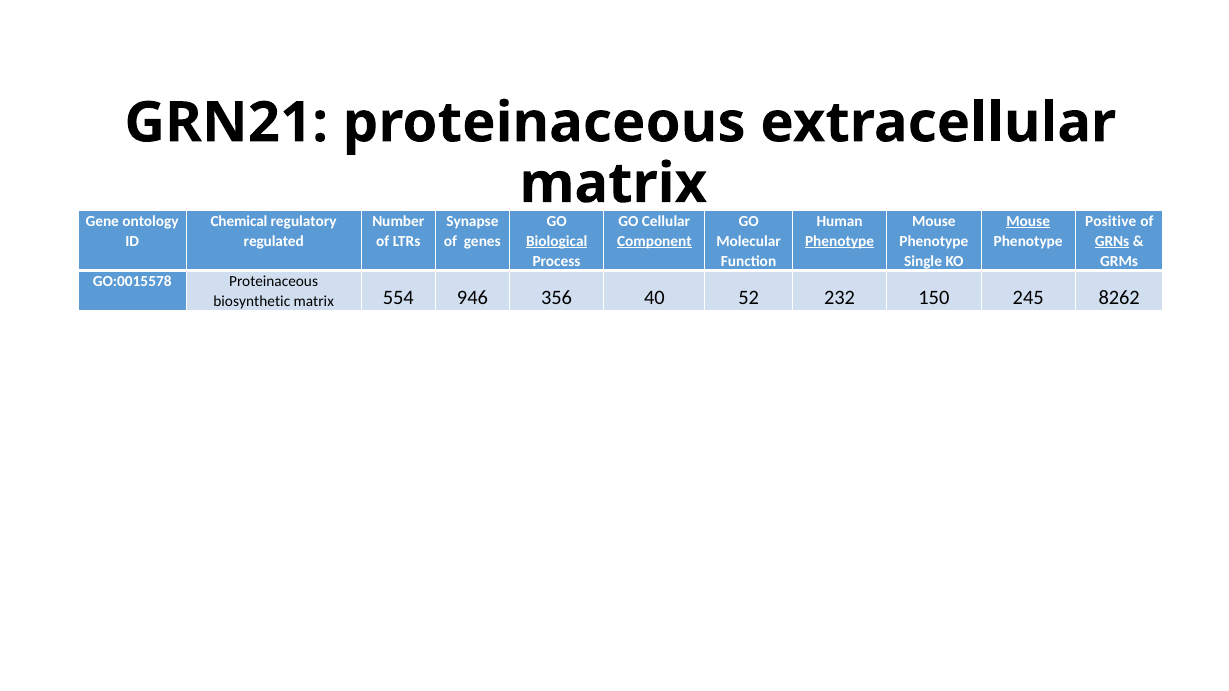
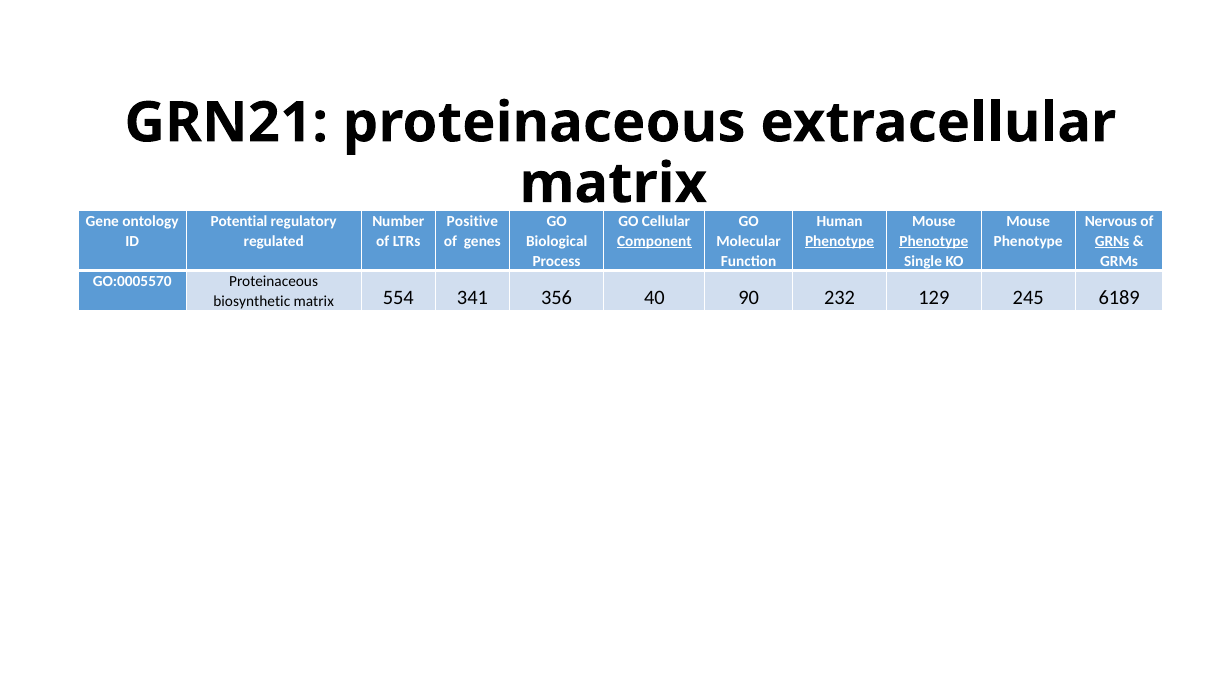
Chemical: Chemical -> Potential
Synapse: Synapse -> Positive
Mouse at (1028, 221) underline: present -> none
Positive: Positive -> Nervous
Biological underline: present -> none
Phenotype at (934, 241) underline: none -> present
GO:0015578: GO:0015578 -> GO:0005570
946: 946 -> 341
52: 52 -> 90
150: 150 -> 129
8262: 8262 -> 6189
